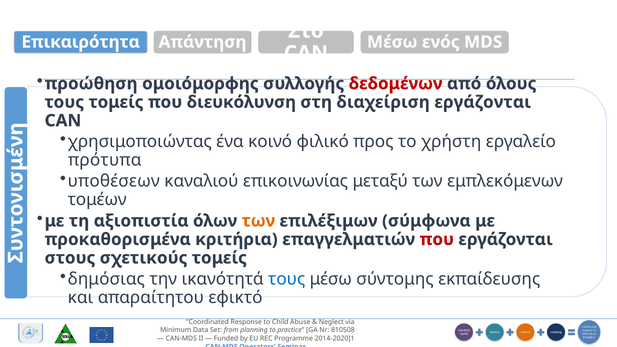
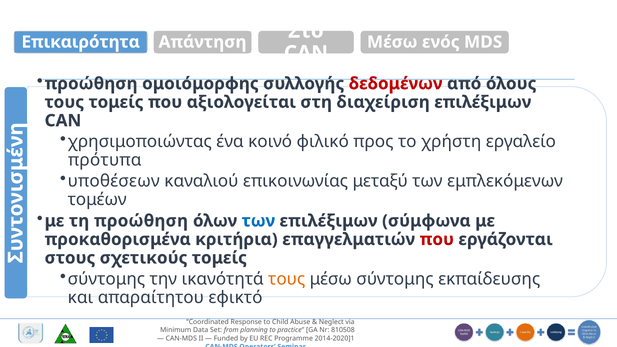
διευκόλυνση: διευκόλυνση -> αξιολογείται
διαχείριση εργάζονται: εργάζονται -> επιλέξιμων
τη αξιοπιστία: αξιοπιστία -> προώθηση
των at (258, 221) colour: orange -> blue
δημόσιας at (106, 279): δημόσιας -> σύντομης
τους at (287, 279) colour: blue -> orange
